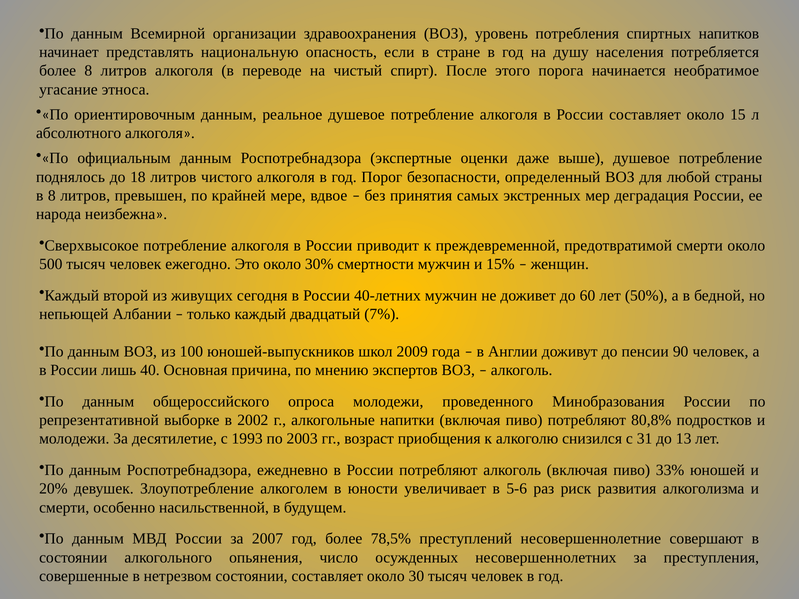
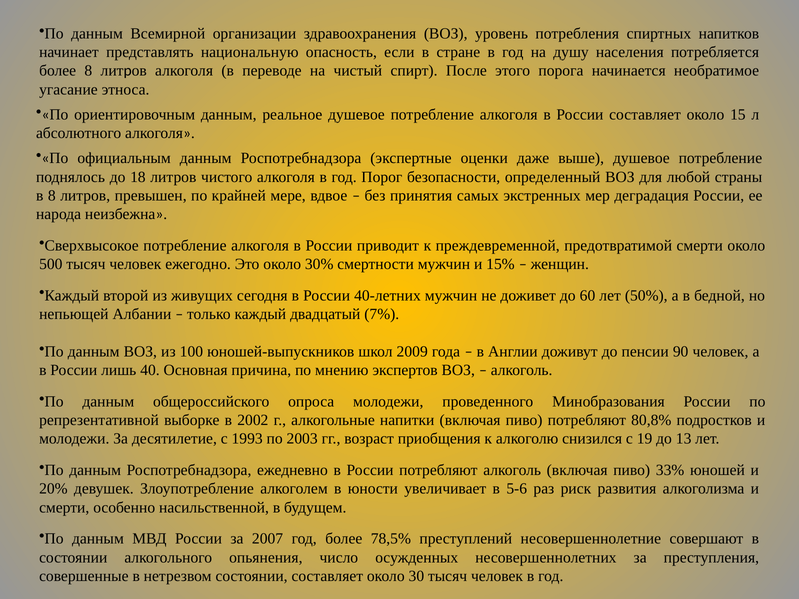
31: 31 -> 19
